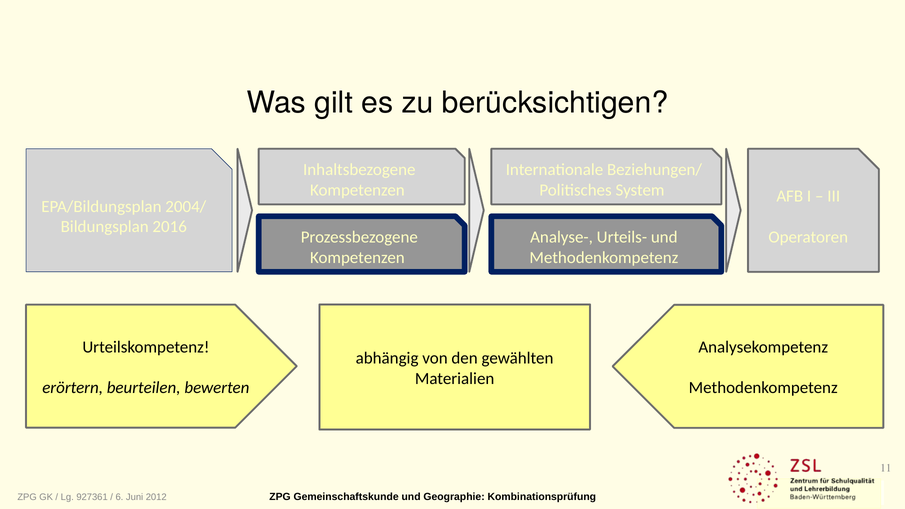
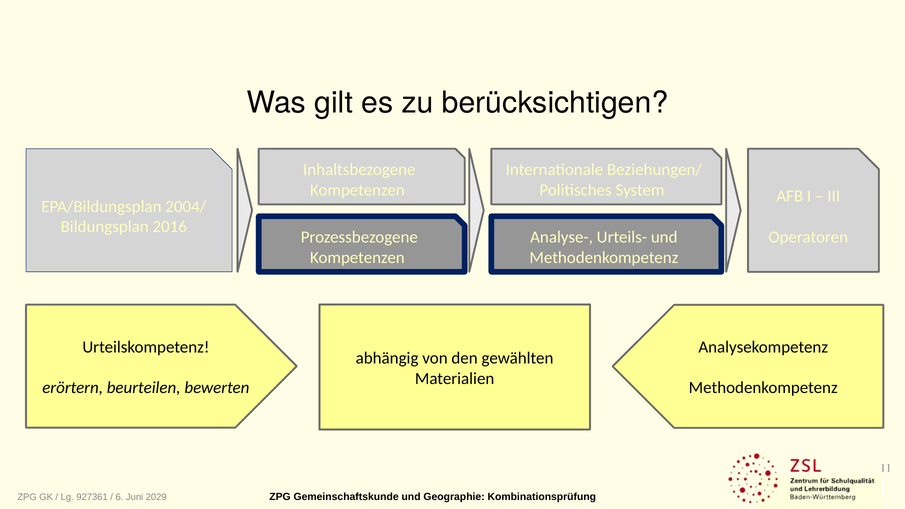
2012: 2012 -> 2029
